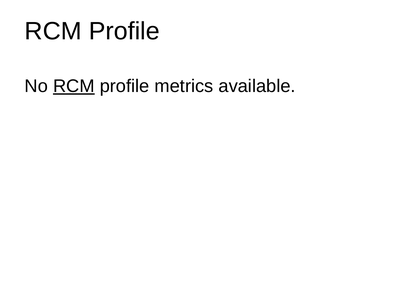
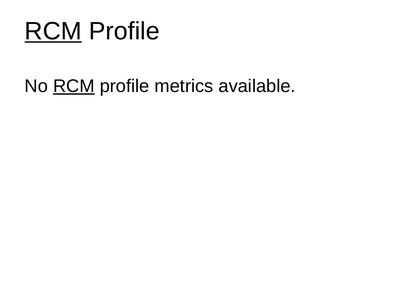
RCM at (53, 31) underline: none -> present
